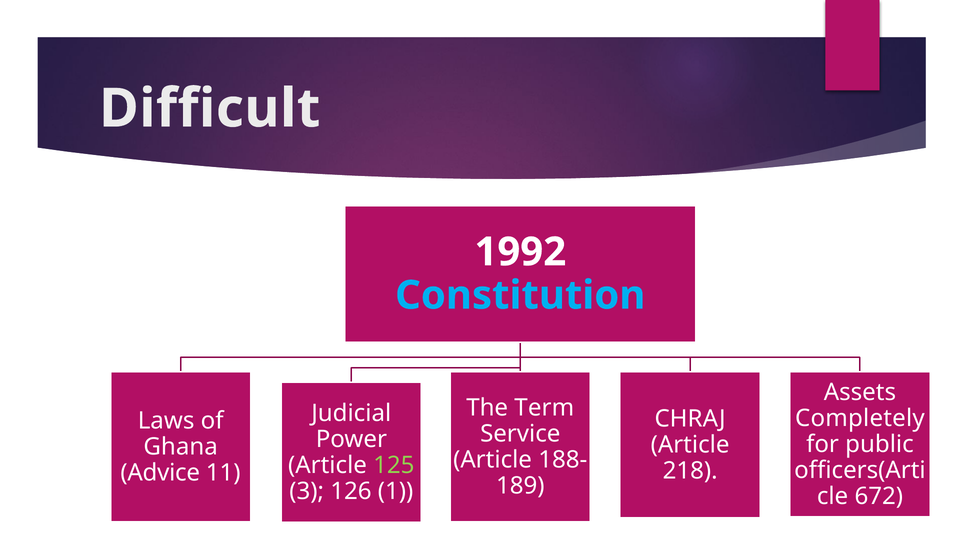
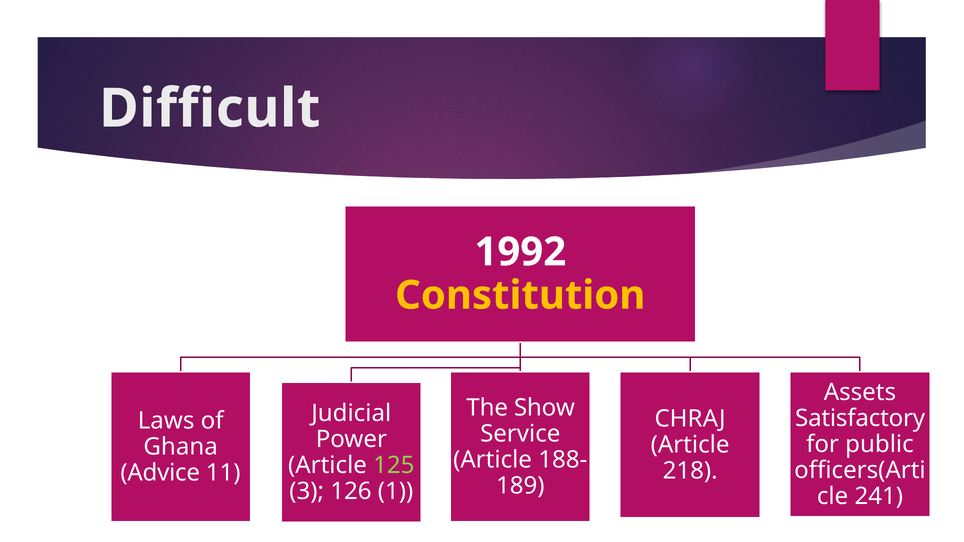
Constitution colour: light blue -> yellow
Term: Term -> Show
Completely: Completely -> Satisfactory
672: 672 -> 241
